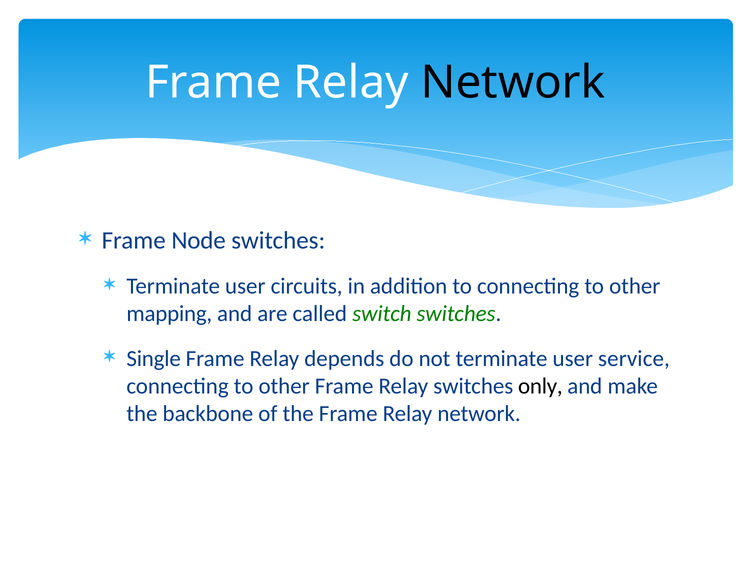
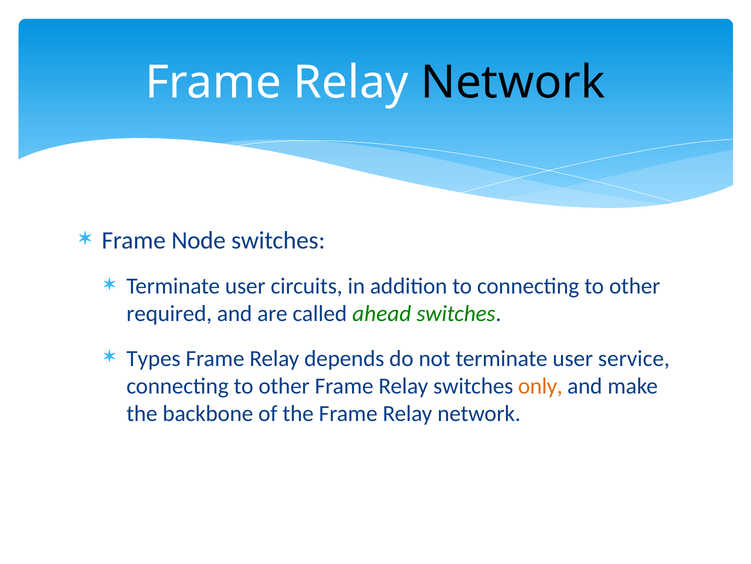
mapping: mapping -> required
switch: switch -> ahead
Single: Single -> Types
only colour: black -> orange
